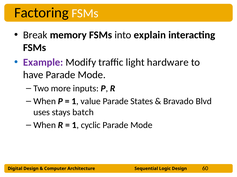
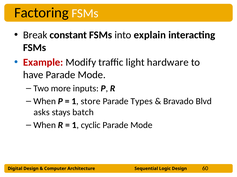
memory: memory -> constant
Example colour: purple -> red
value: value -> store
States: States -> Types
uses: uses -> asks
